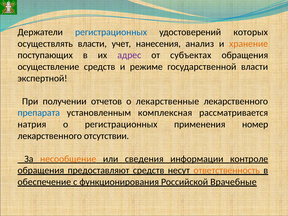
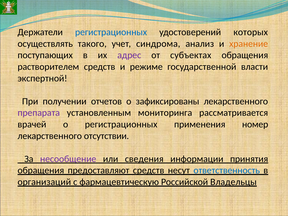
осуществлять власти: власти -> такого
нанесения: нанесения -> синдрома
осуществление: осуществление -> растворителем
лекарственные: лекарственные -> зафиксированы
препарата colour: blue -> purple
комплексная: комплексная -> мониторинга
натрия: натрия -> врачей
несообщение colour: orange -> purple
контроле: контроле -> принятия
ответственность colour: orange -> blue
обеспечение: обеспечение -> организаций
функционирования: функционирования -> фармацевтическую
Врачебные: Врачебные -> Владельцы
